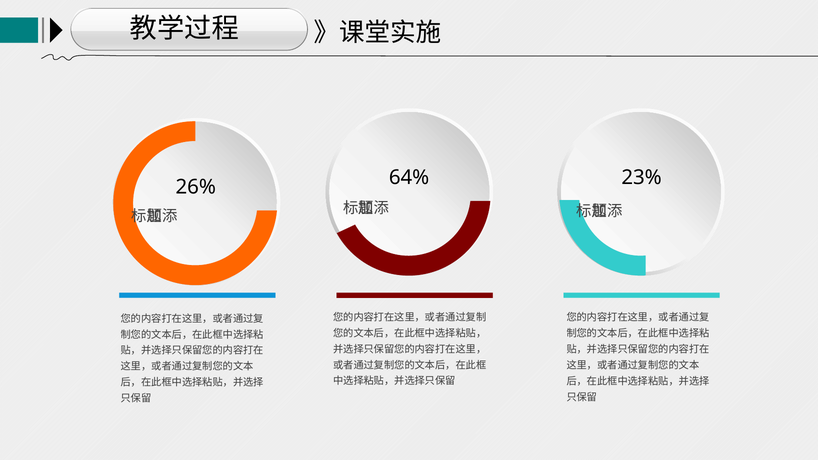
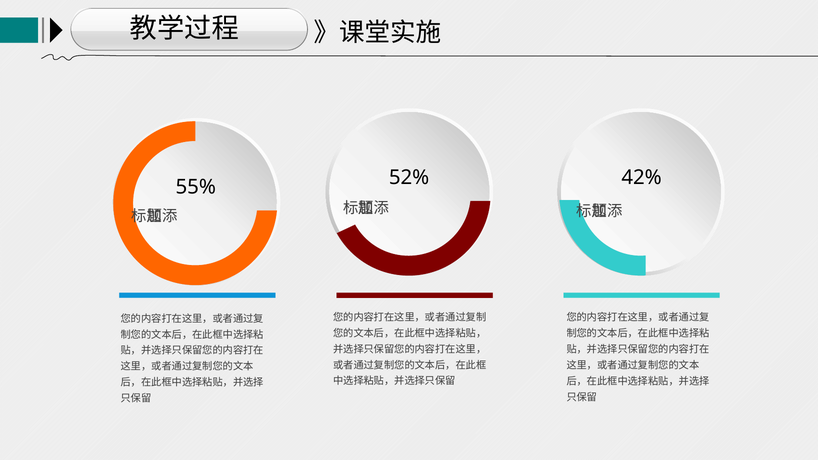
64%: 64% -> 52%
23%: 23% -> 42%
26%: 26% -> 55%
